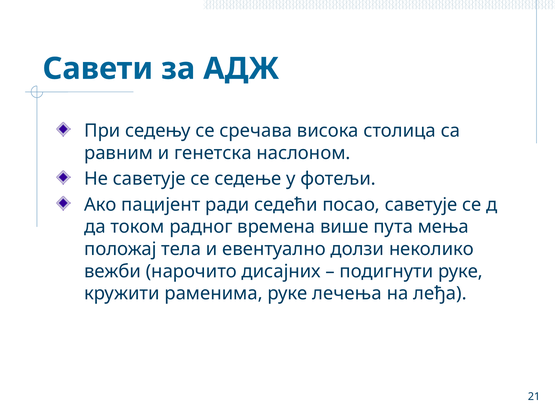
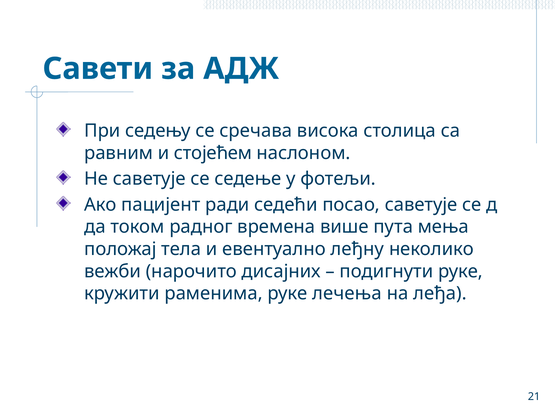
генетска: генетска -> стојећем
долзи: долзи -> леђну
